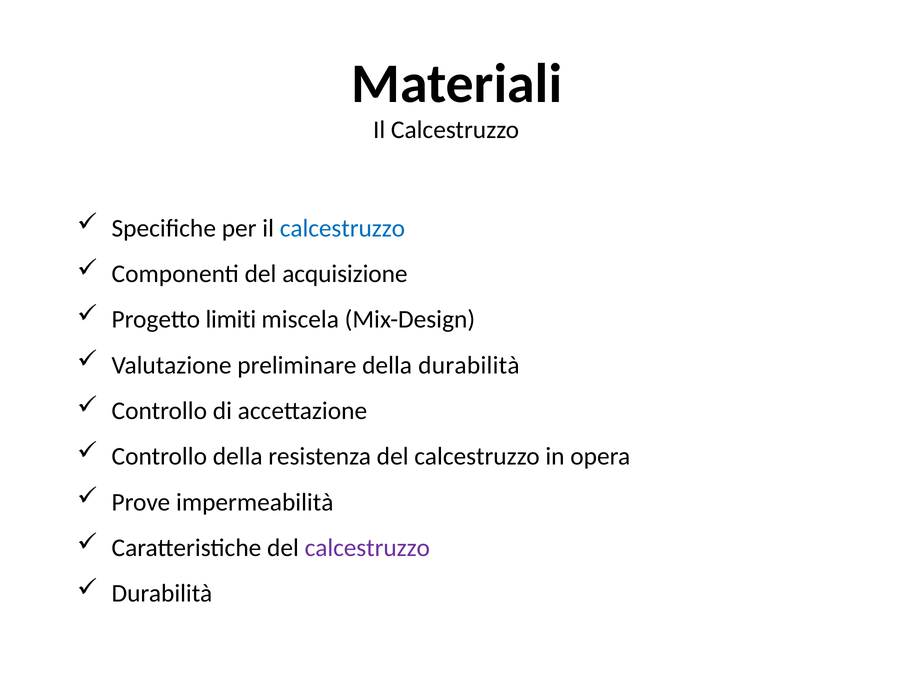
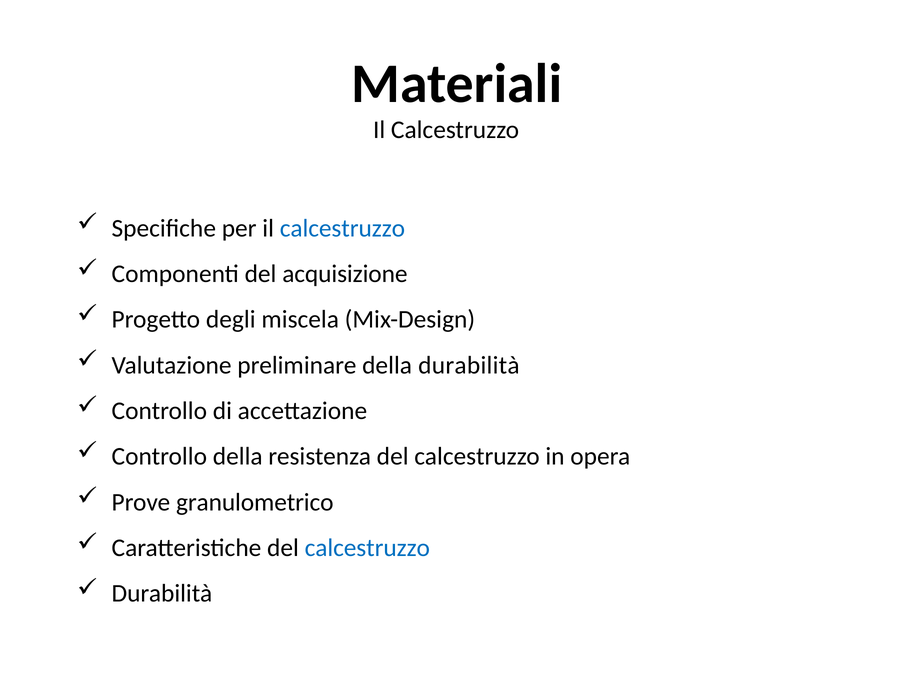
limiti: limiti -> degli
impermeabilità: impermeabilità -> granulometrico
calcestruzzo at (367, 548) colour: purple -> blue
